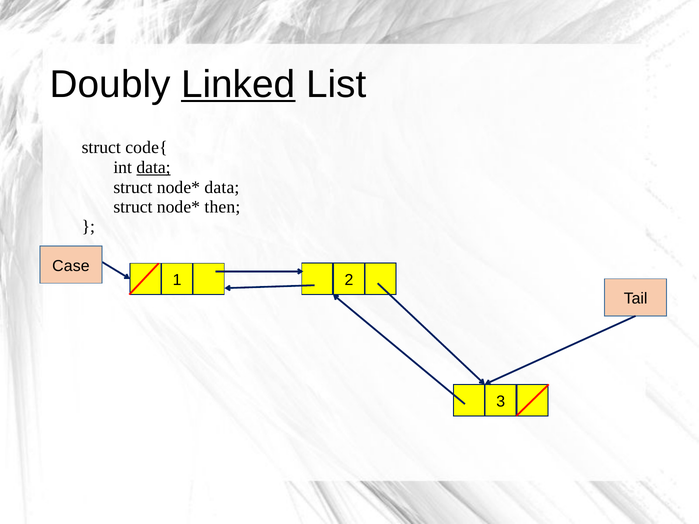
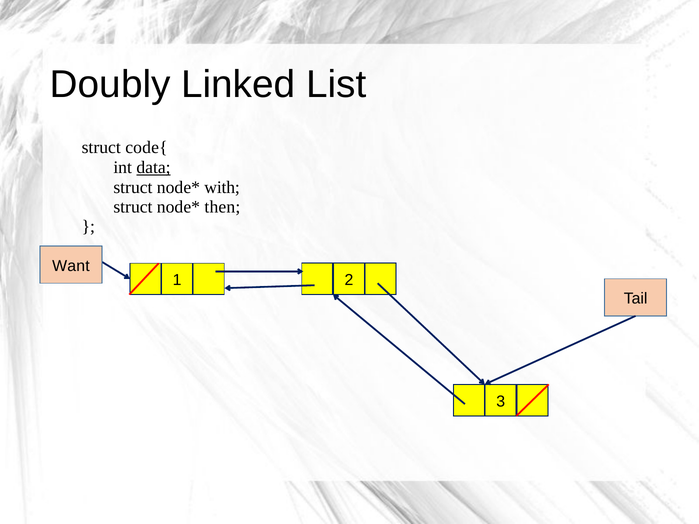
Linked underline: present -> none
data at (222, 187): data -> with
Case: Case -> Want
